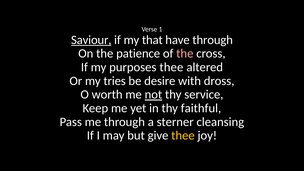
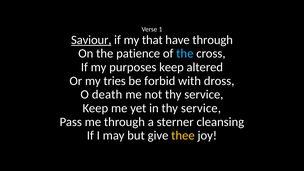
the at (185, 54) colour: pink -> light blue
purposes thee: thee -> keep
desire: desire -> forbid
worth: worth -> death
not underline: present -> none
in thy faithful: faithful -> service
